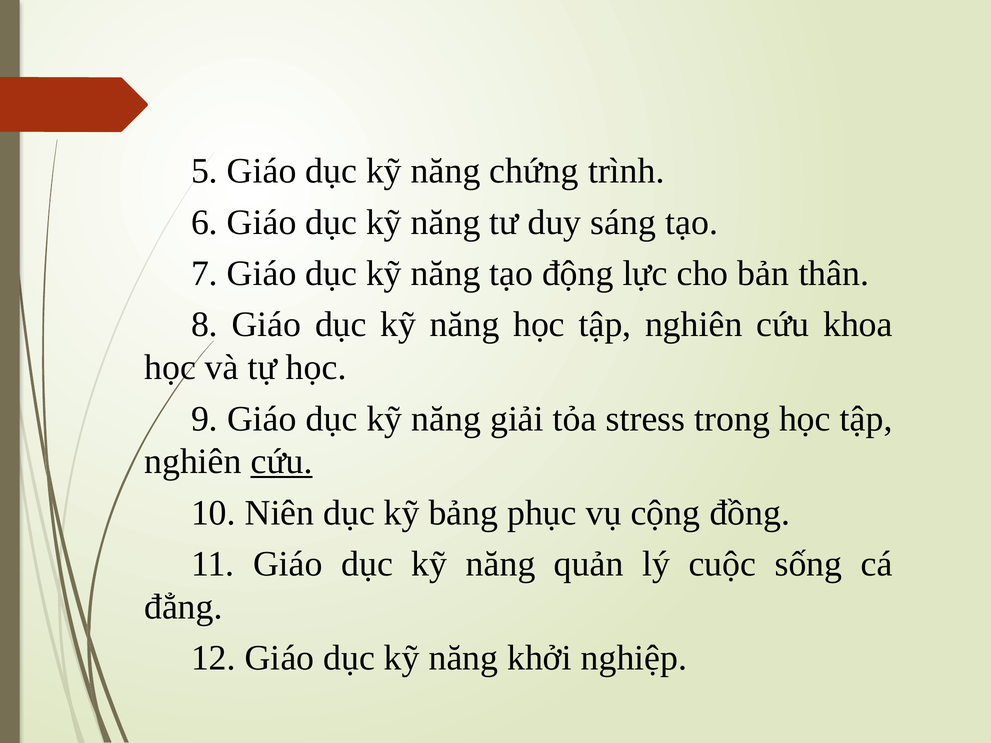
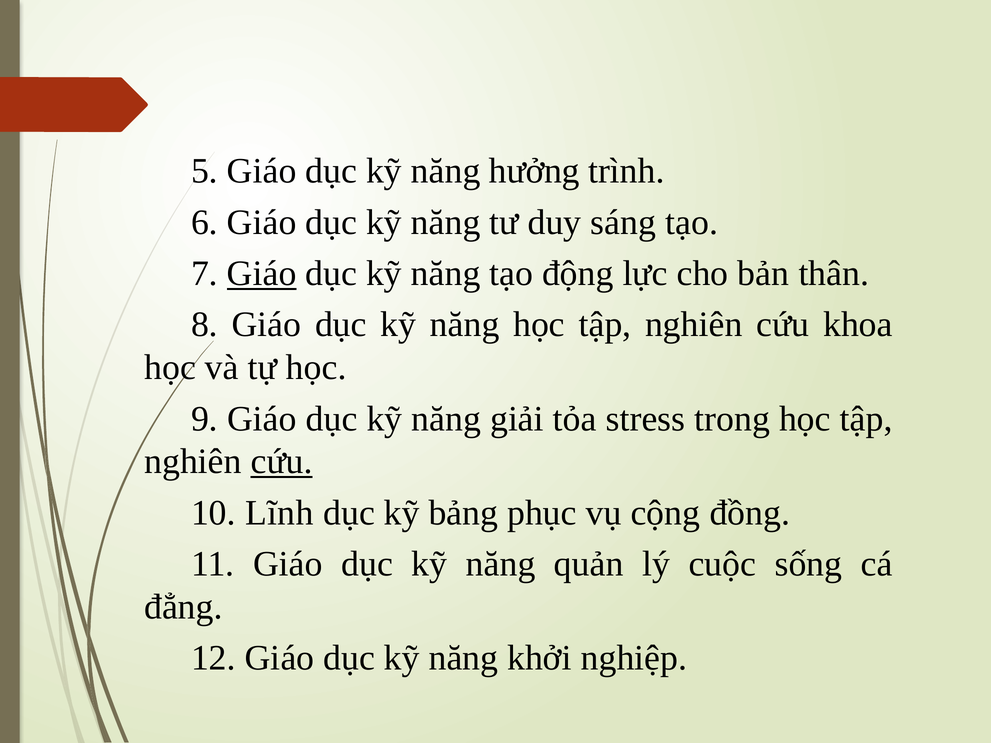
chứng: chứng -> hưởng
Giáo at (262, 274) underline: none -> present
Niên: Niên -> Lĩnh
